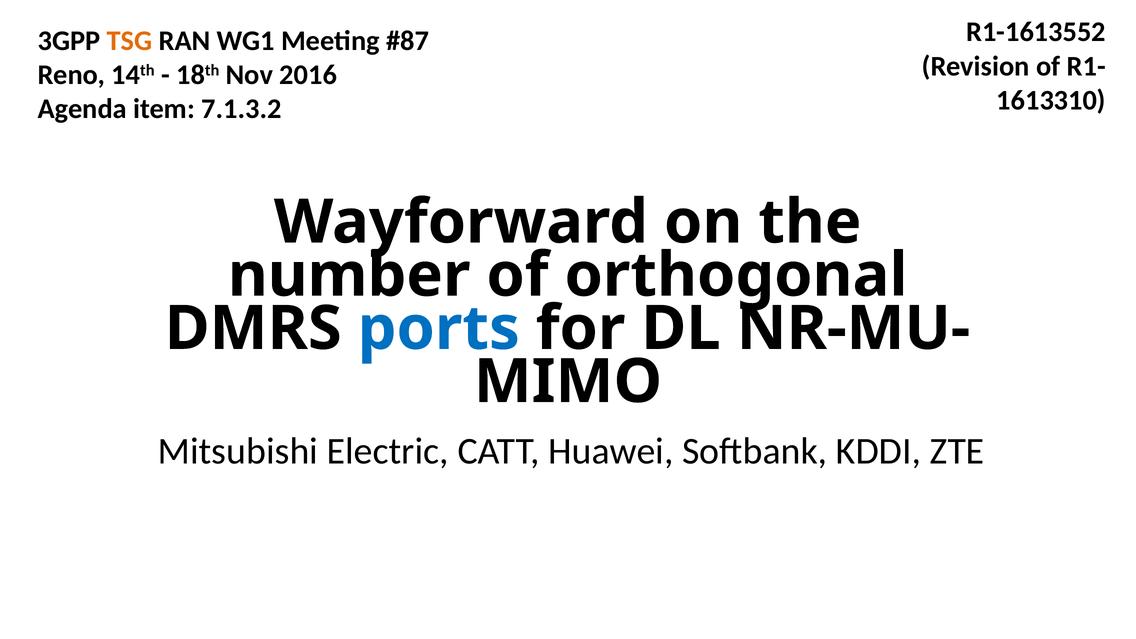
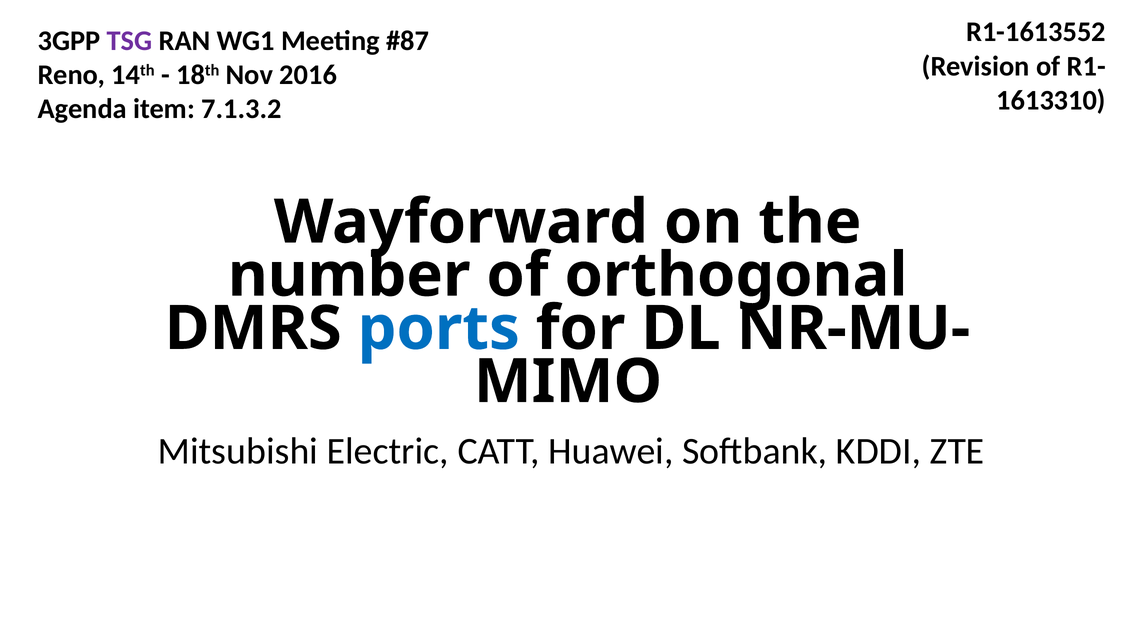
TSG colour: orange -> purple
